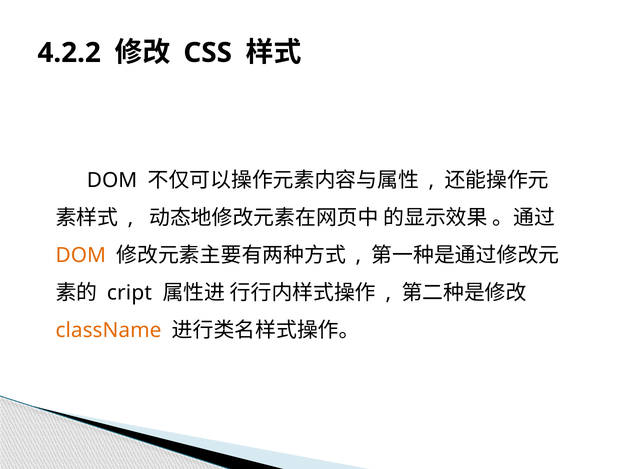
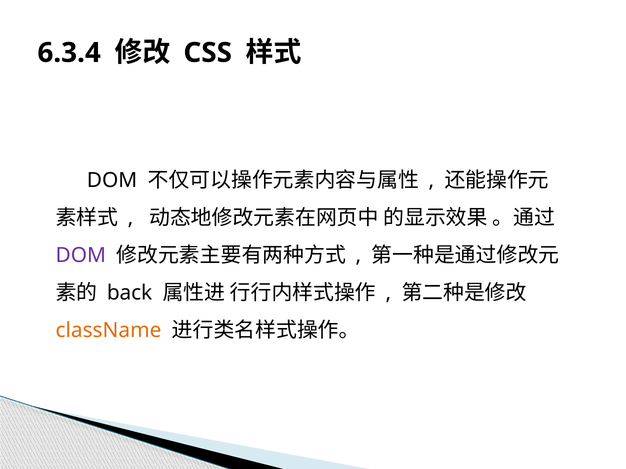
4.2.2: 4.2.2 -> 6.3.4
DOM at (81, 256) colour: orange -> purple
cript: cript -> back
